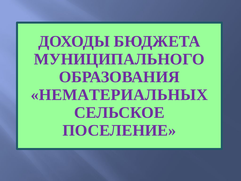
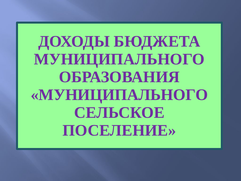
НЕМАТЕРИАЛЬНЫХ at (119, 95): НЕМАТЕРИАЛЬНЫХ -> МУНИЦИПАЛЬНОГО
